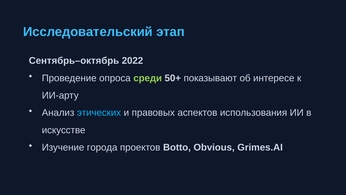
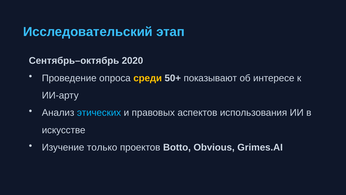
2022: 2022 -> 2020
среди colour: light green -> yellow
города: города -> только
